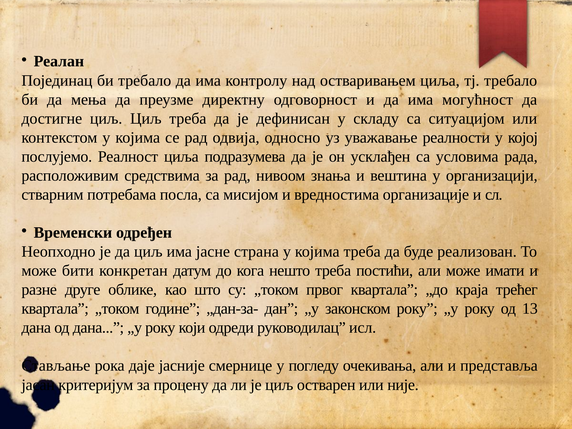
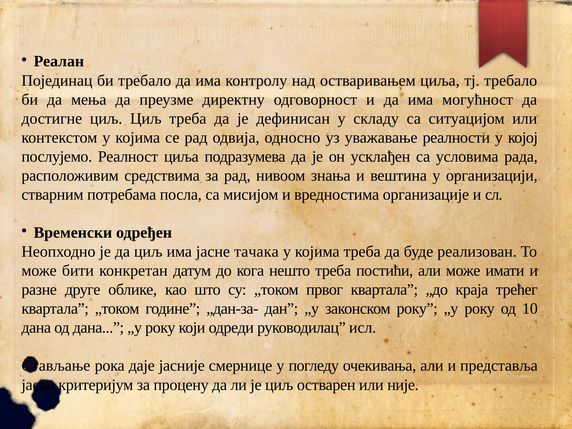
страна: страна -> тачака
13: 13 -> 10
